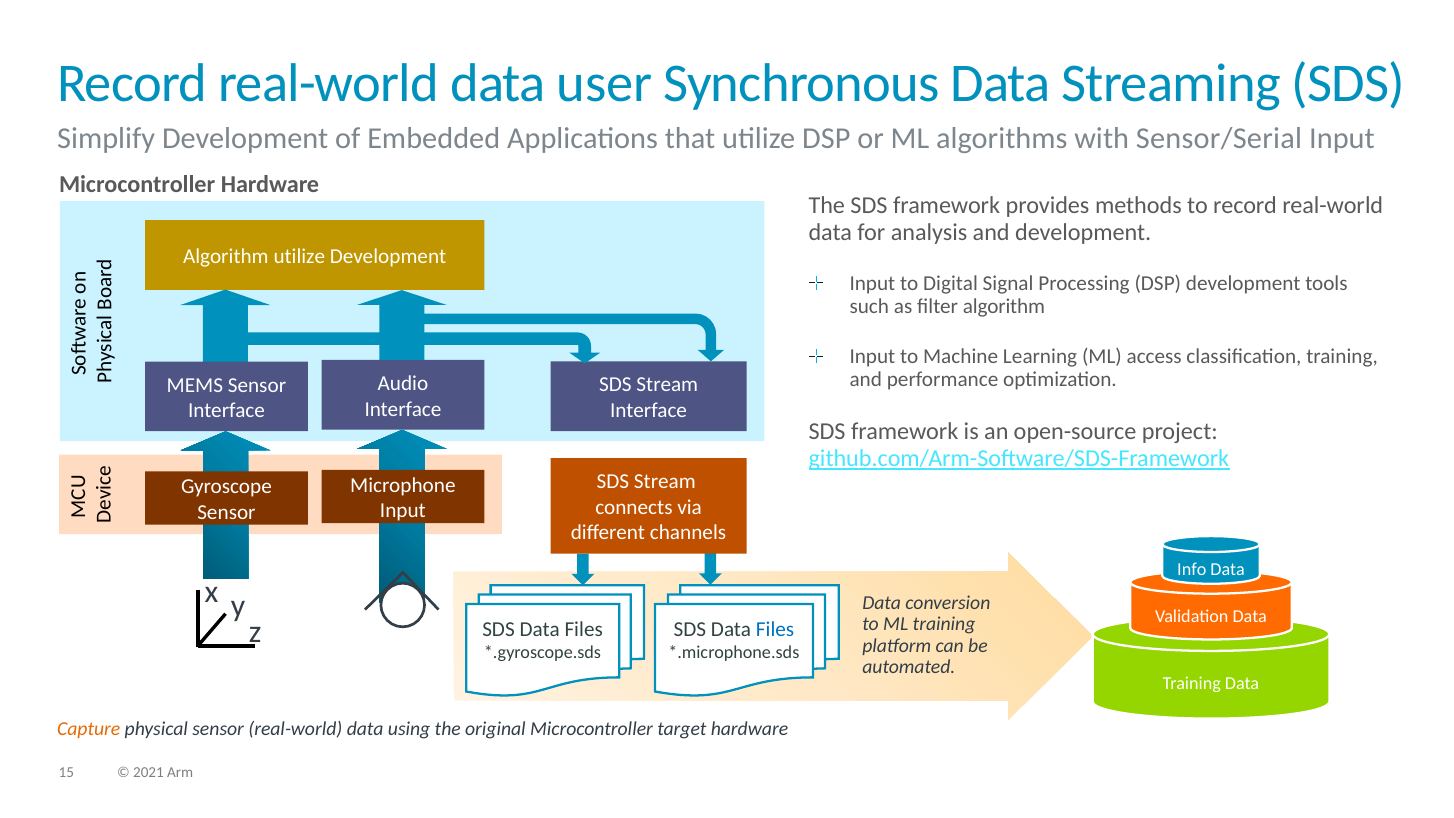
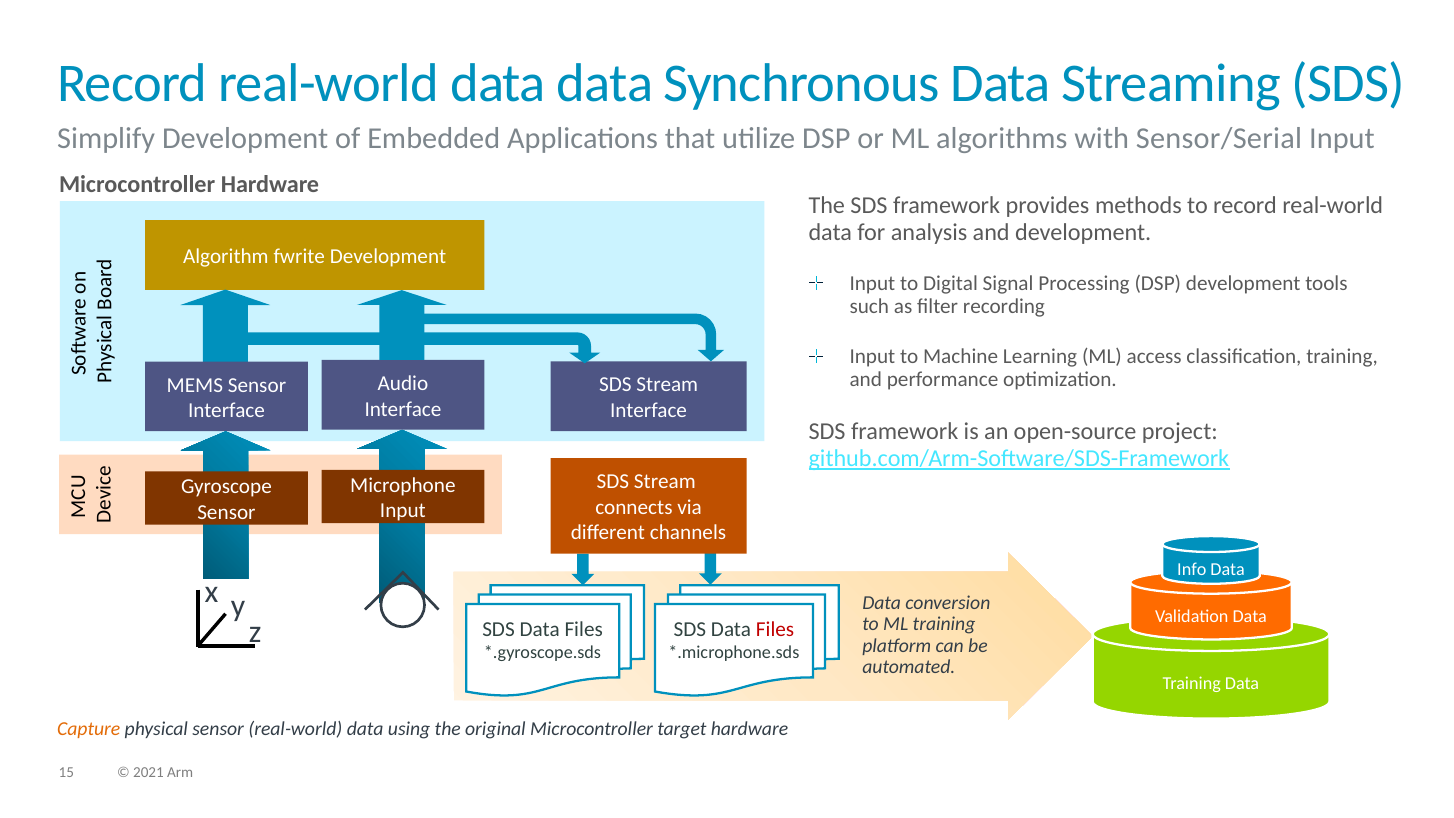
real-world data user: user -> data
Algorithm utilize: utilize -> fwrite
filter algorithm: algorithm -> recording
Files at (775, 629) colour: blue -> red
